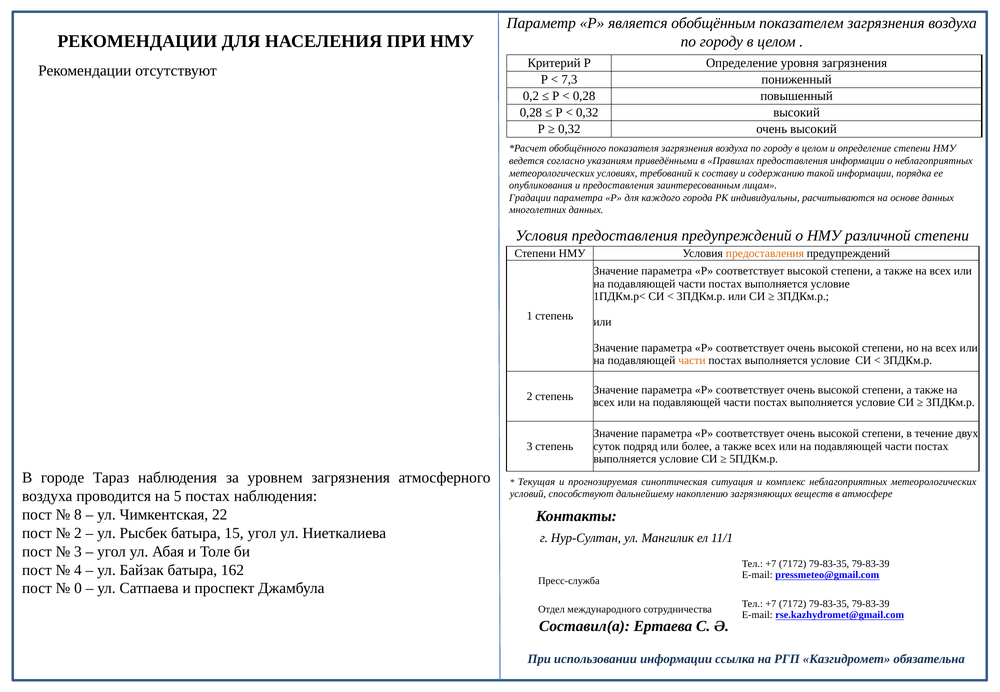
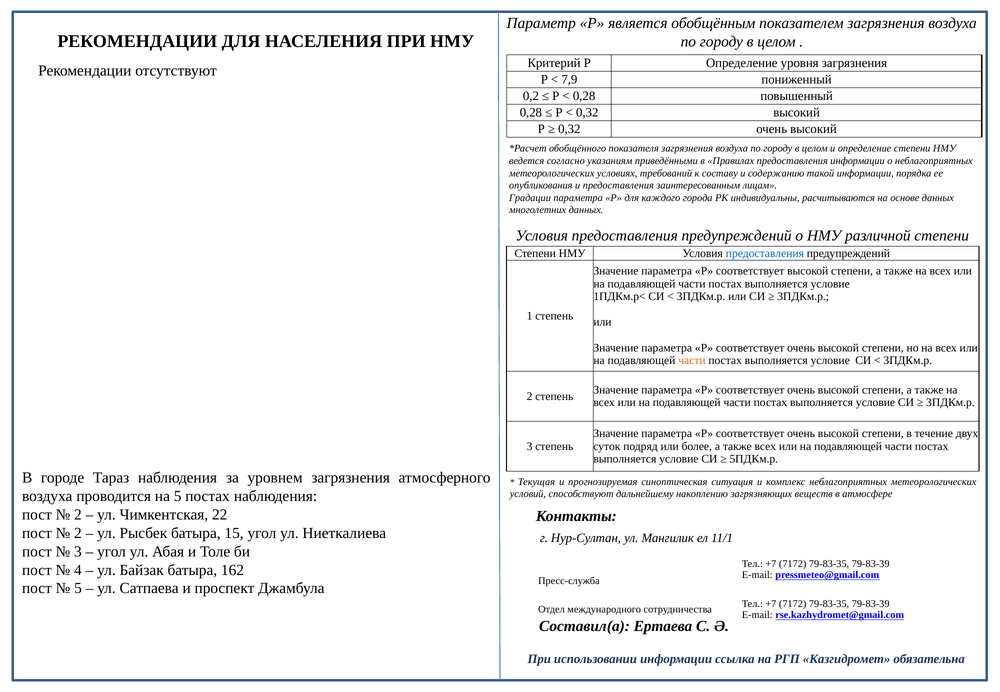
7,3: 7,3 -> 7,9
предоставления at (765, 253) colour: orange -> blue
8 at (78, 515): 8 -> 2
0 at (78, 589): 0 -> 5
